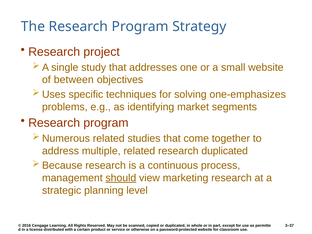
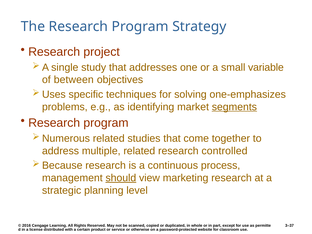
small website: website -> variable
segments underline: none -> present
research duplicated: duplicated -> controlled
